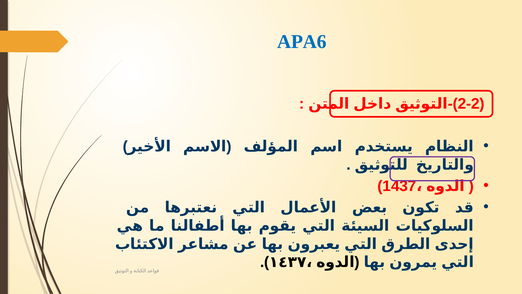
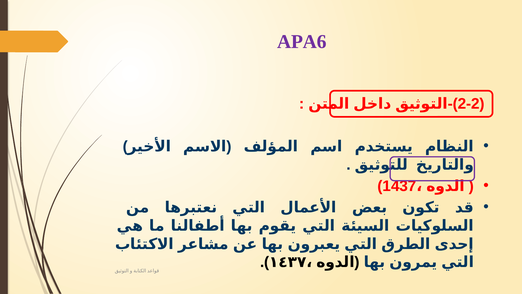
APA6 colour: blue -> purple
